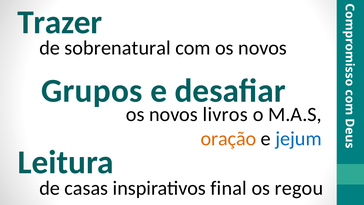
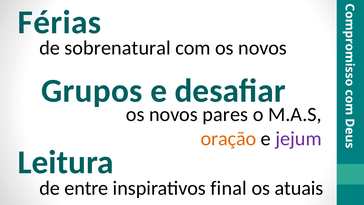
Trazer: Trazer -> Férias
livros: livros -> pares
jejum colour: blue -> purple
casas: casas -> entre
regou: regou -> atuais
